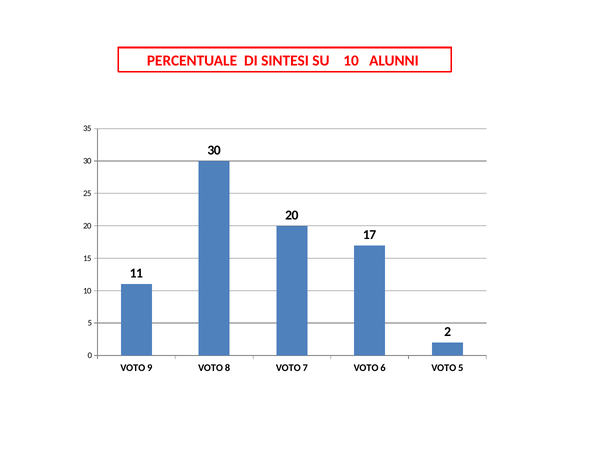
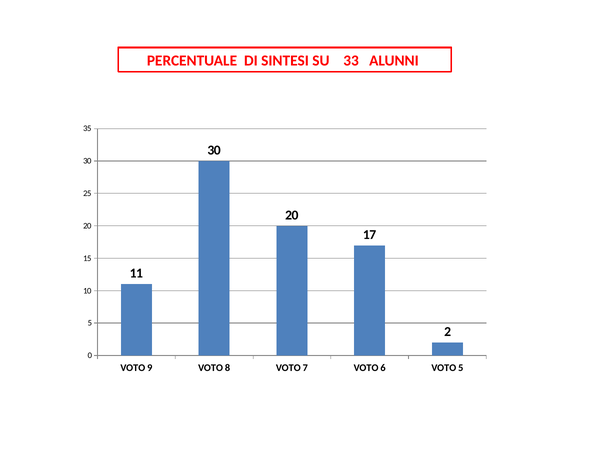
SU 10: 10 -> 33
